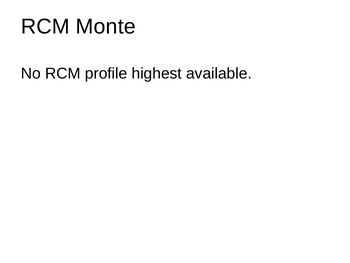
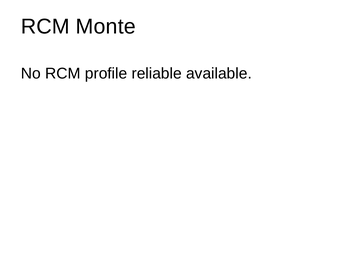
highest: highest -> reliable
